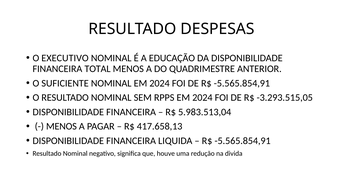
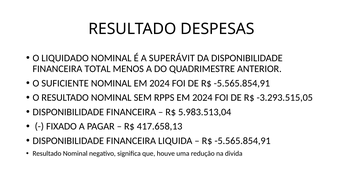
EXECUTIVO: EXECUTIVO -> LIQUIDADO
EDUCAÇÃO: EDUCAÇÃO -> SUPERÁVIT
MENOS at (61, 126): MENOS -> FIXADO
